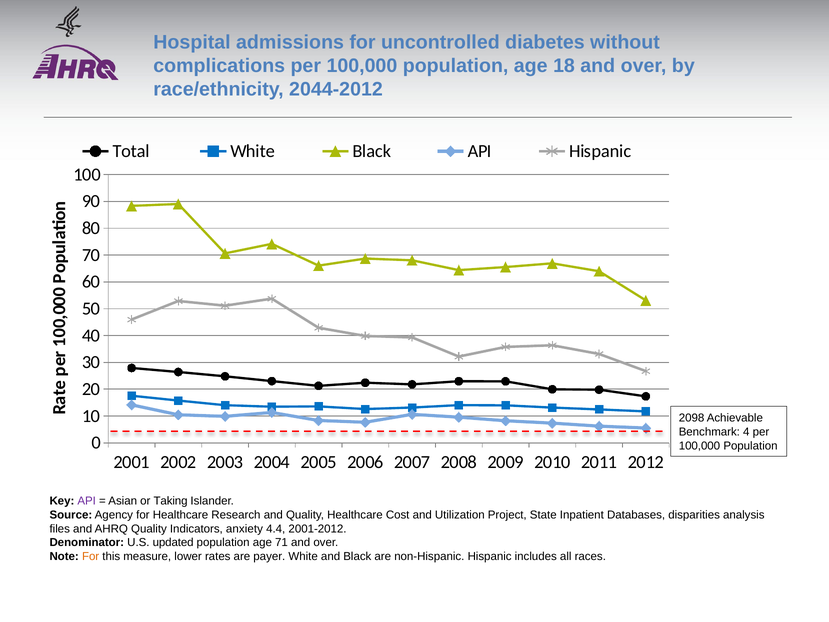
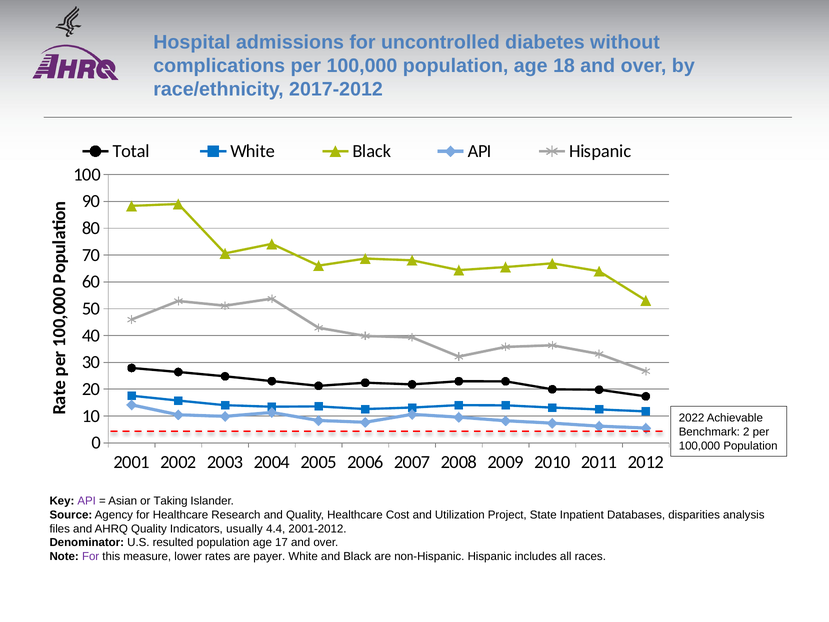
2044-2012: 2044-2012 -> 2017-2012
2098: 2098 -> 2022
4: 4 -> 2
anxiety: anxiety -> usually
updated: updated -> resulted
71: 71 -> 17
For at (91, 556) colour: orange -> purple
